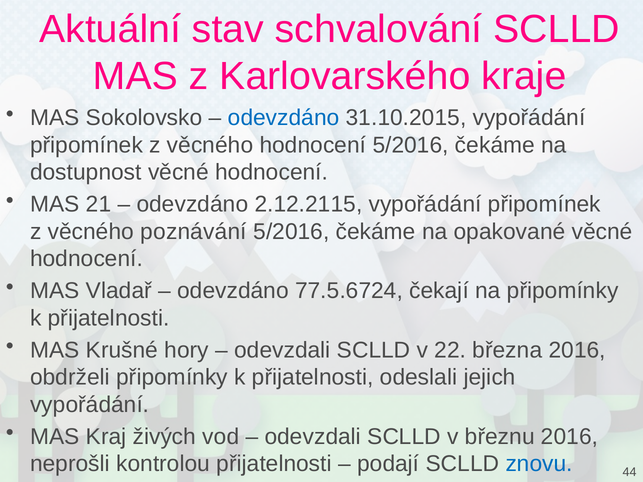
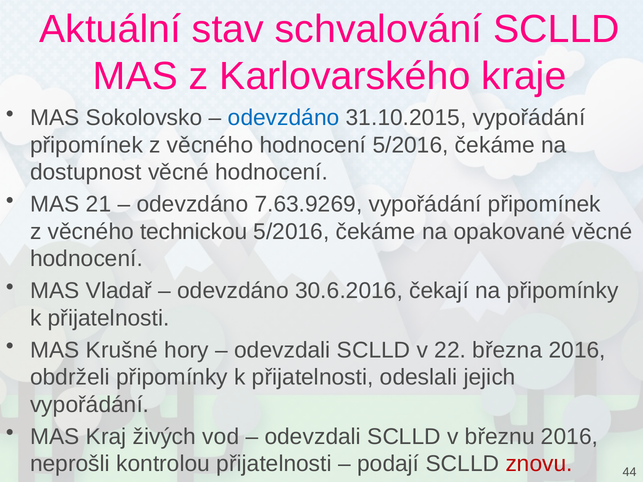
2.12.2115: 2.12.2115 -> 7.63.9269
poznávání: poznávání -> technickou
77.5.6724: 77.5.6724 -> 30.6.2016
znovu colour: blue -> red
